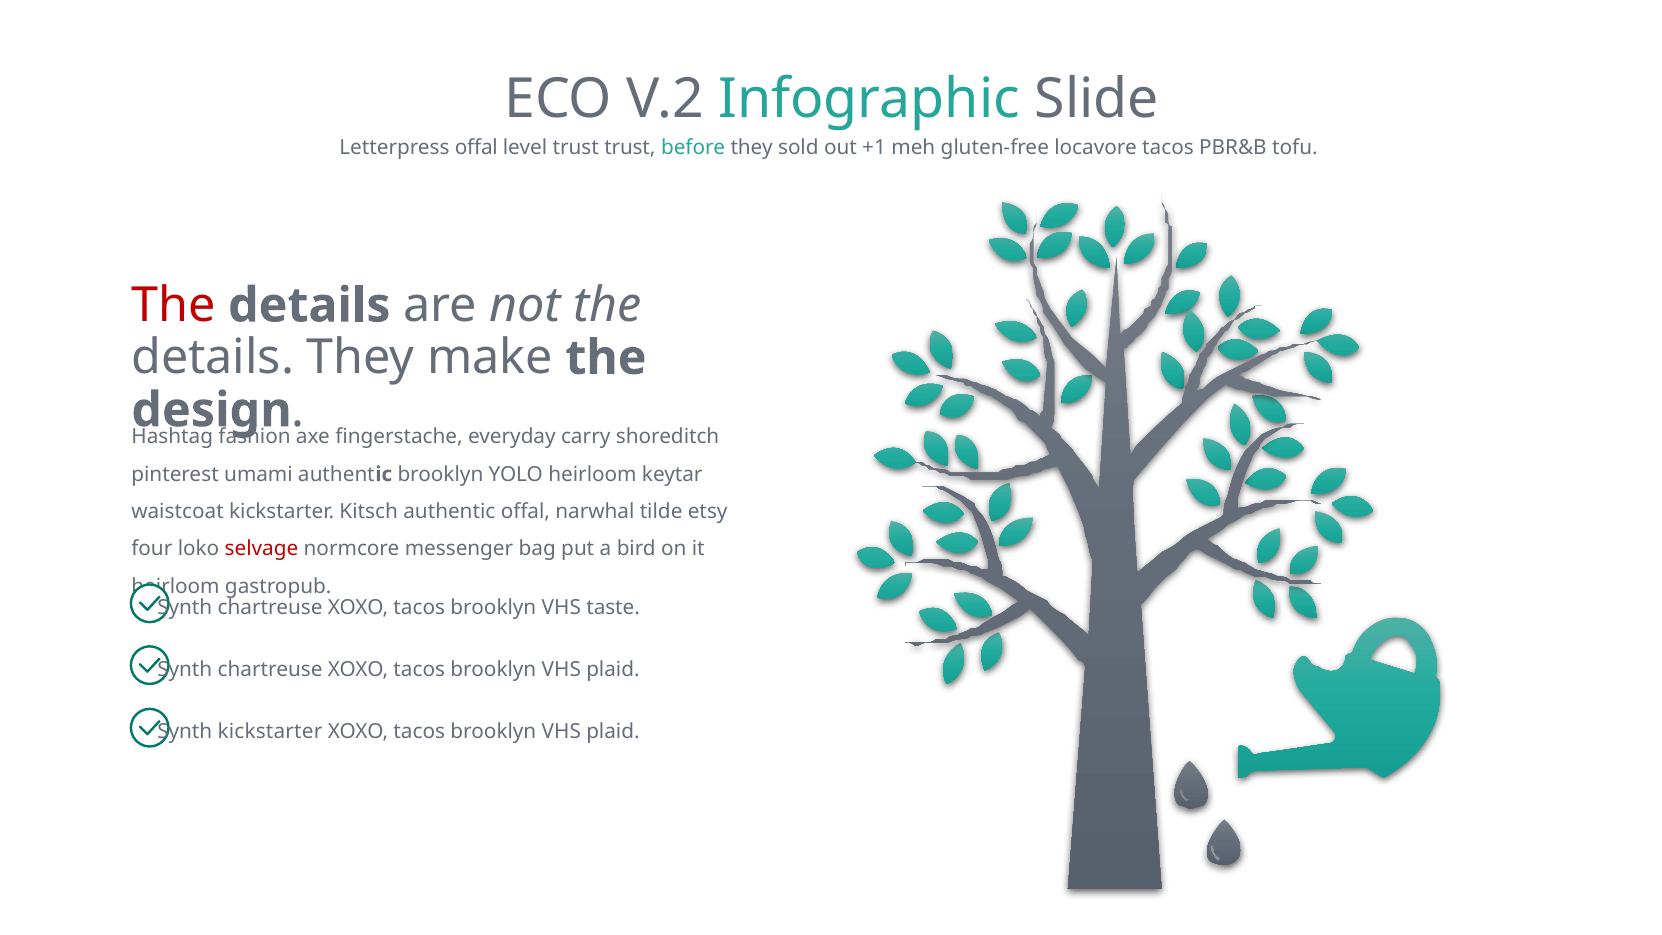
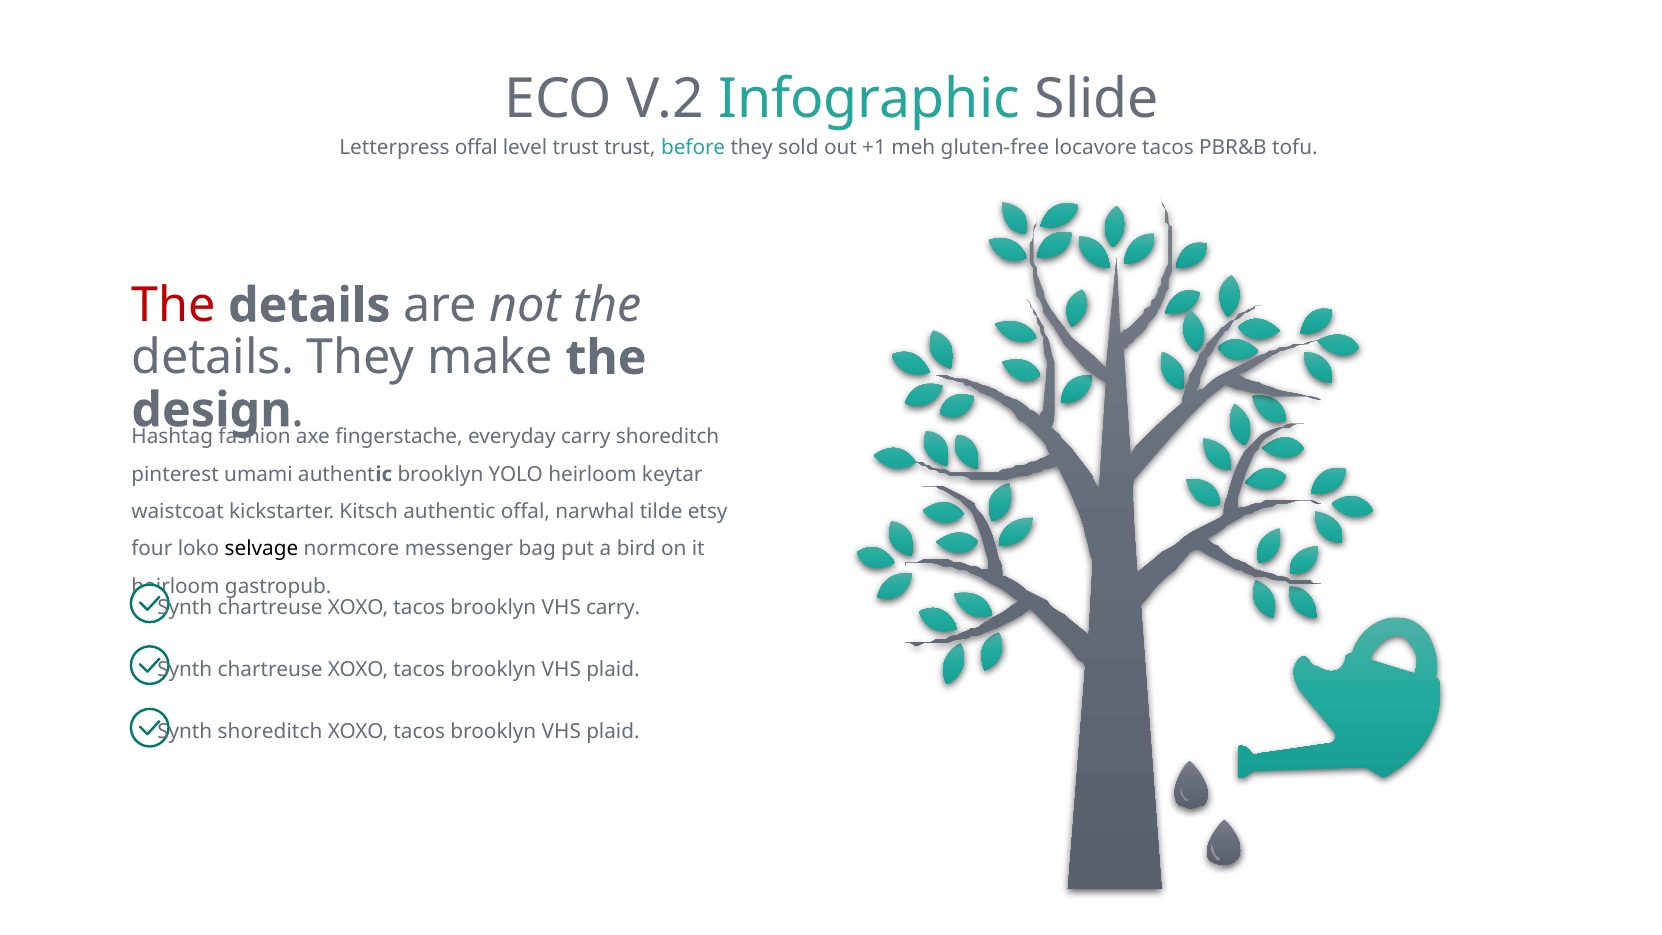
selvage colour: red -> black
VHS taste: taste -> carry
Synth kickstarter: kickstarter -> shoreditch
